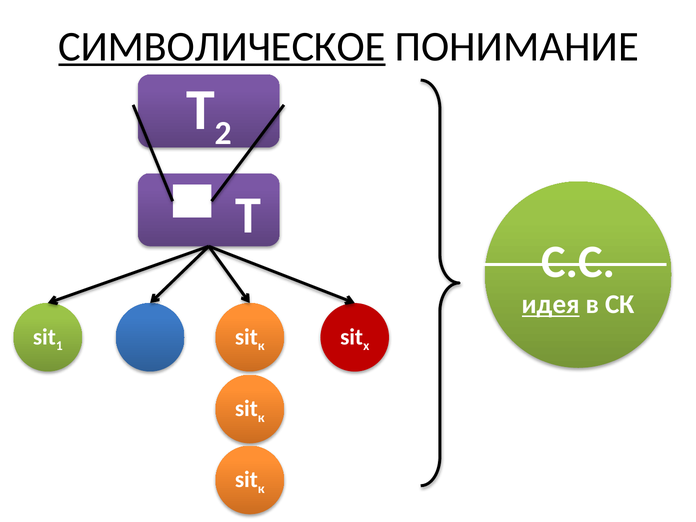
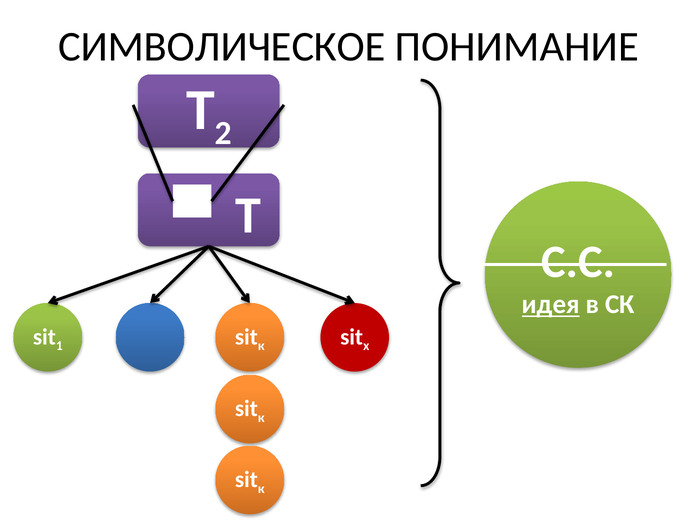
СИМВОЛИЧЕСКОЕ underline: present -> none
